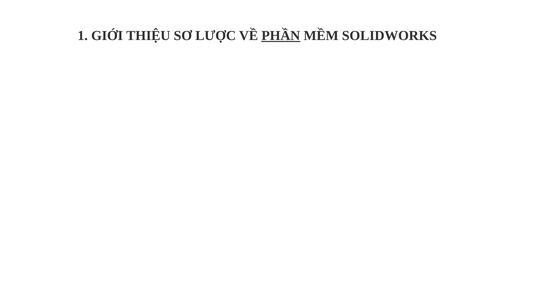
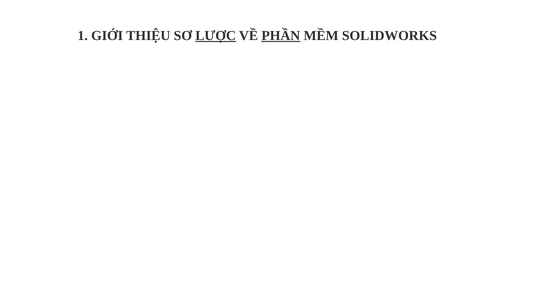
LƯỢC underline: none -> present
